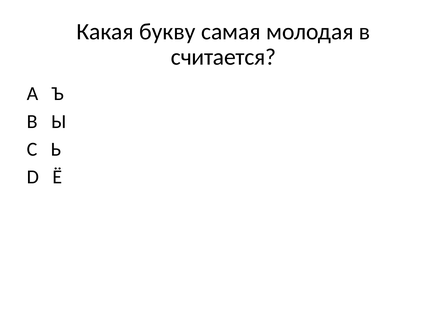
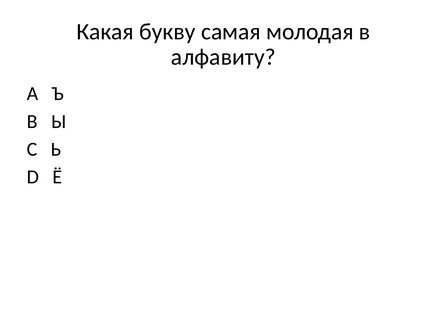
считается: считается -> алфавиту
